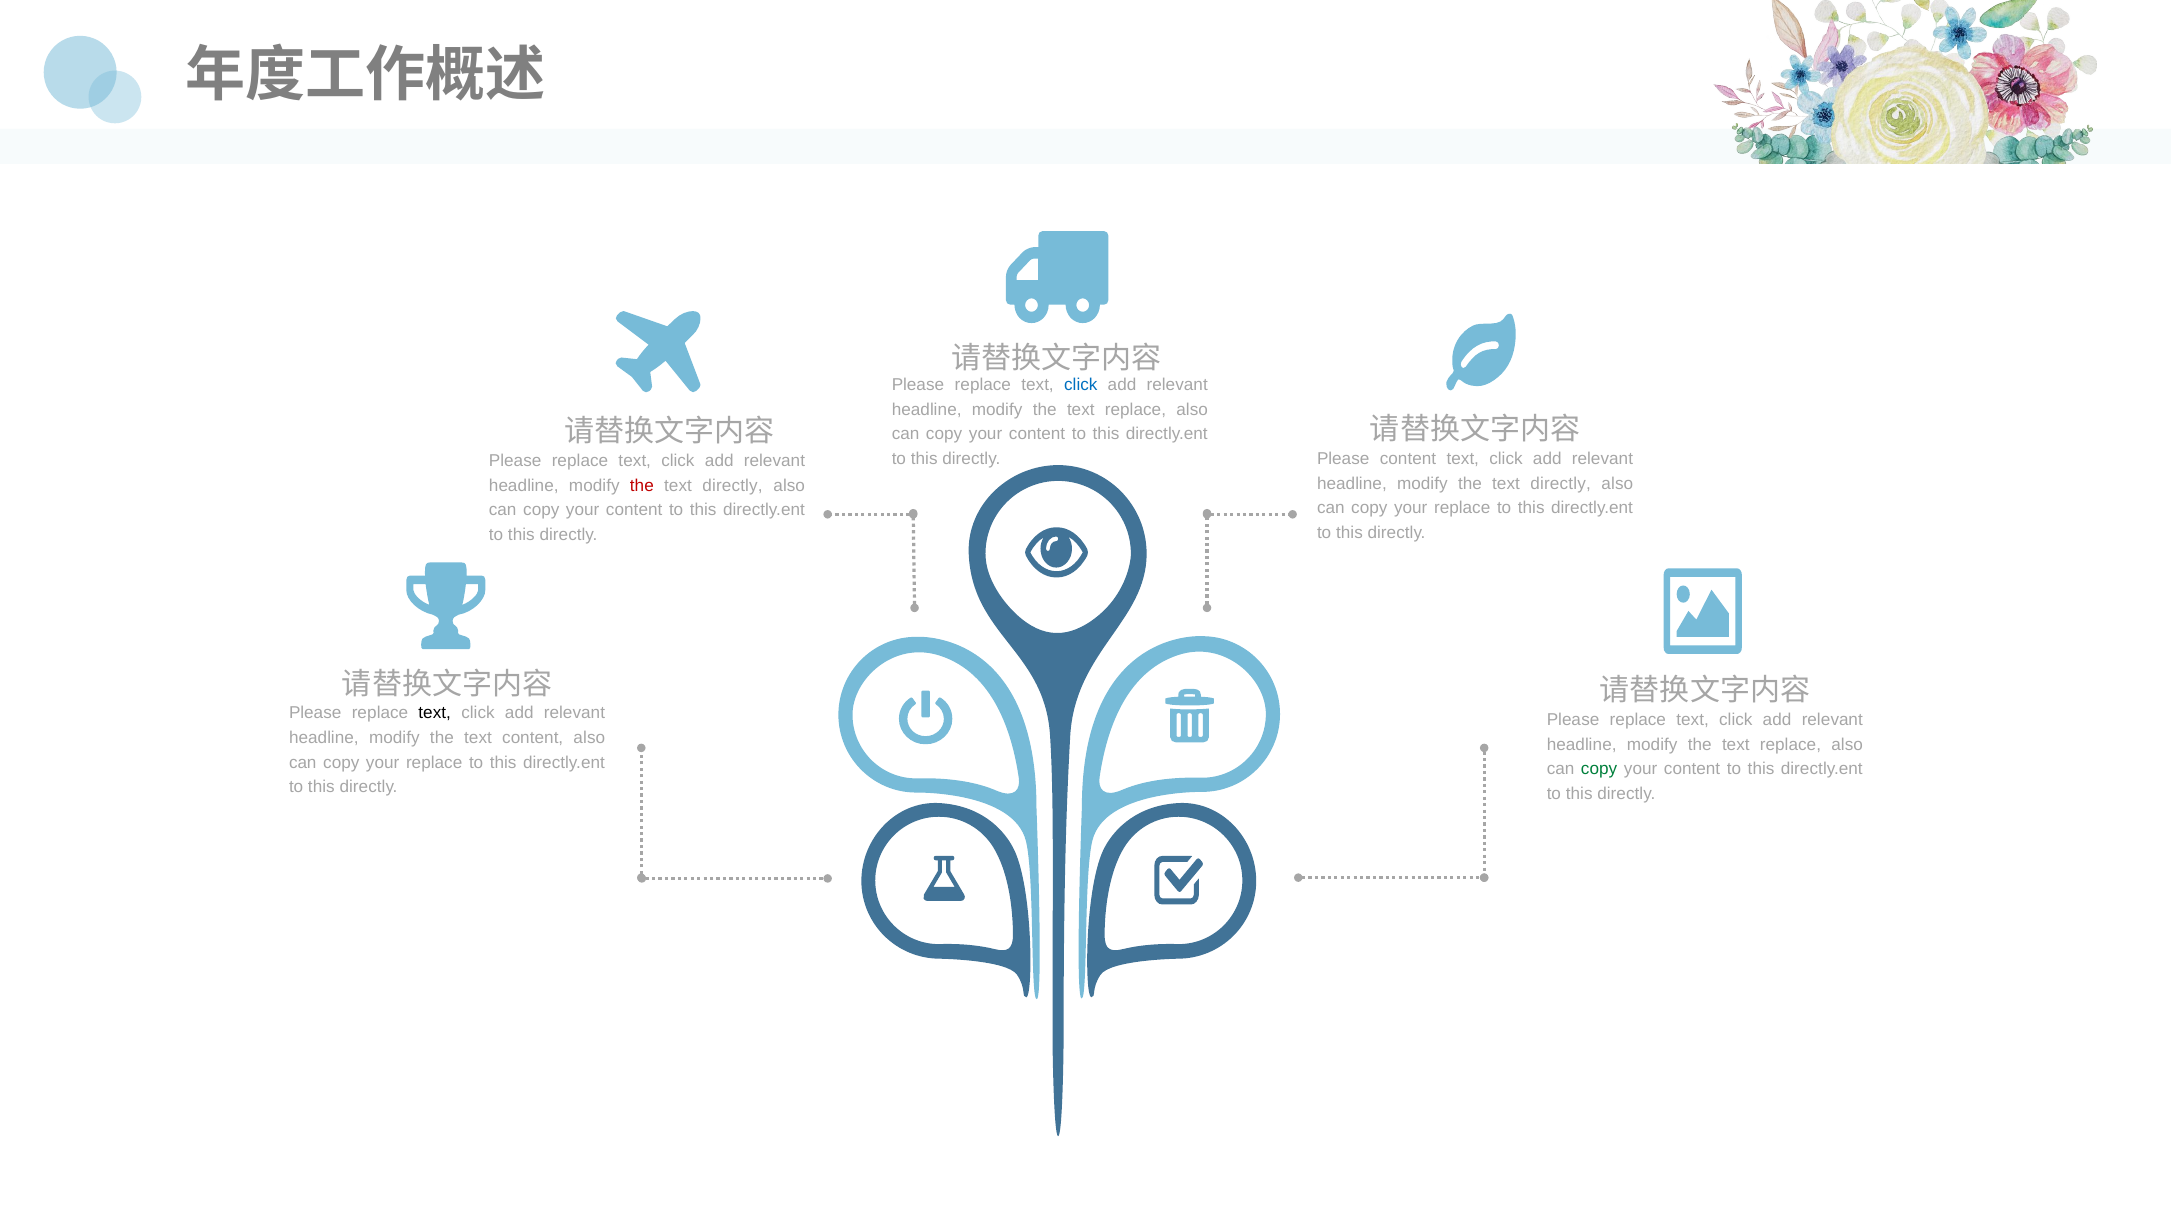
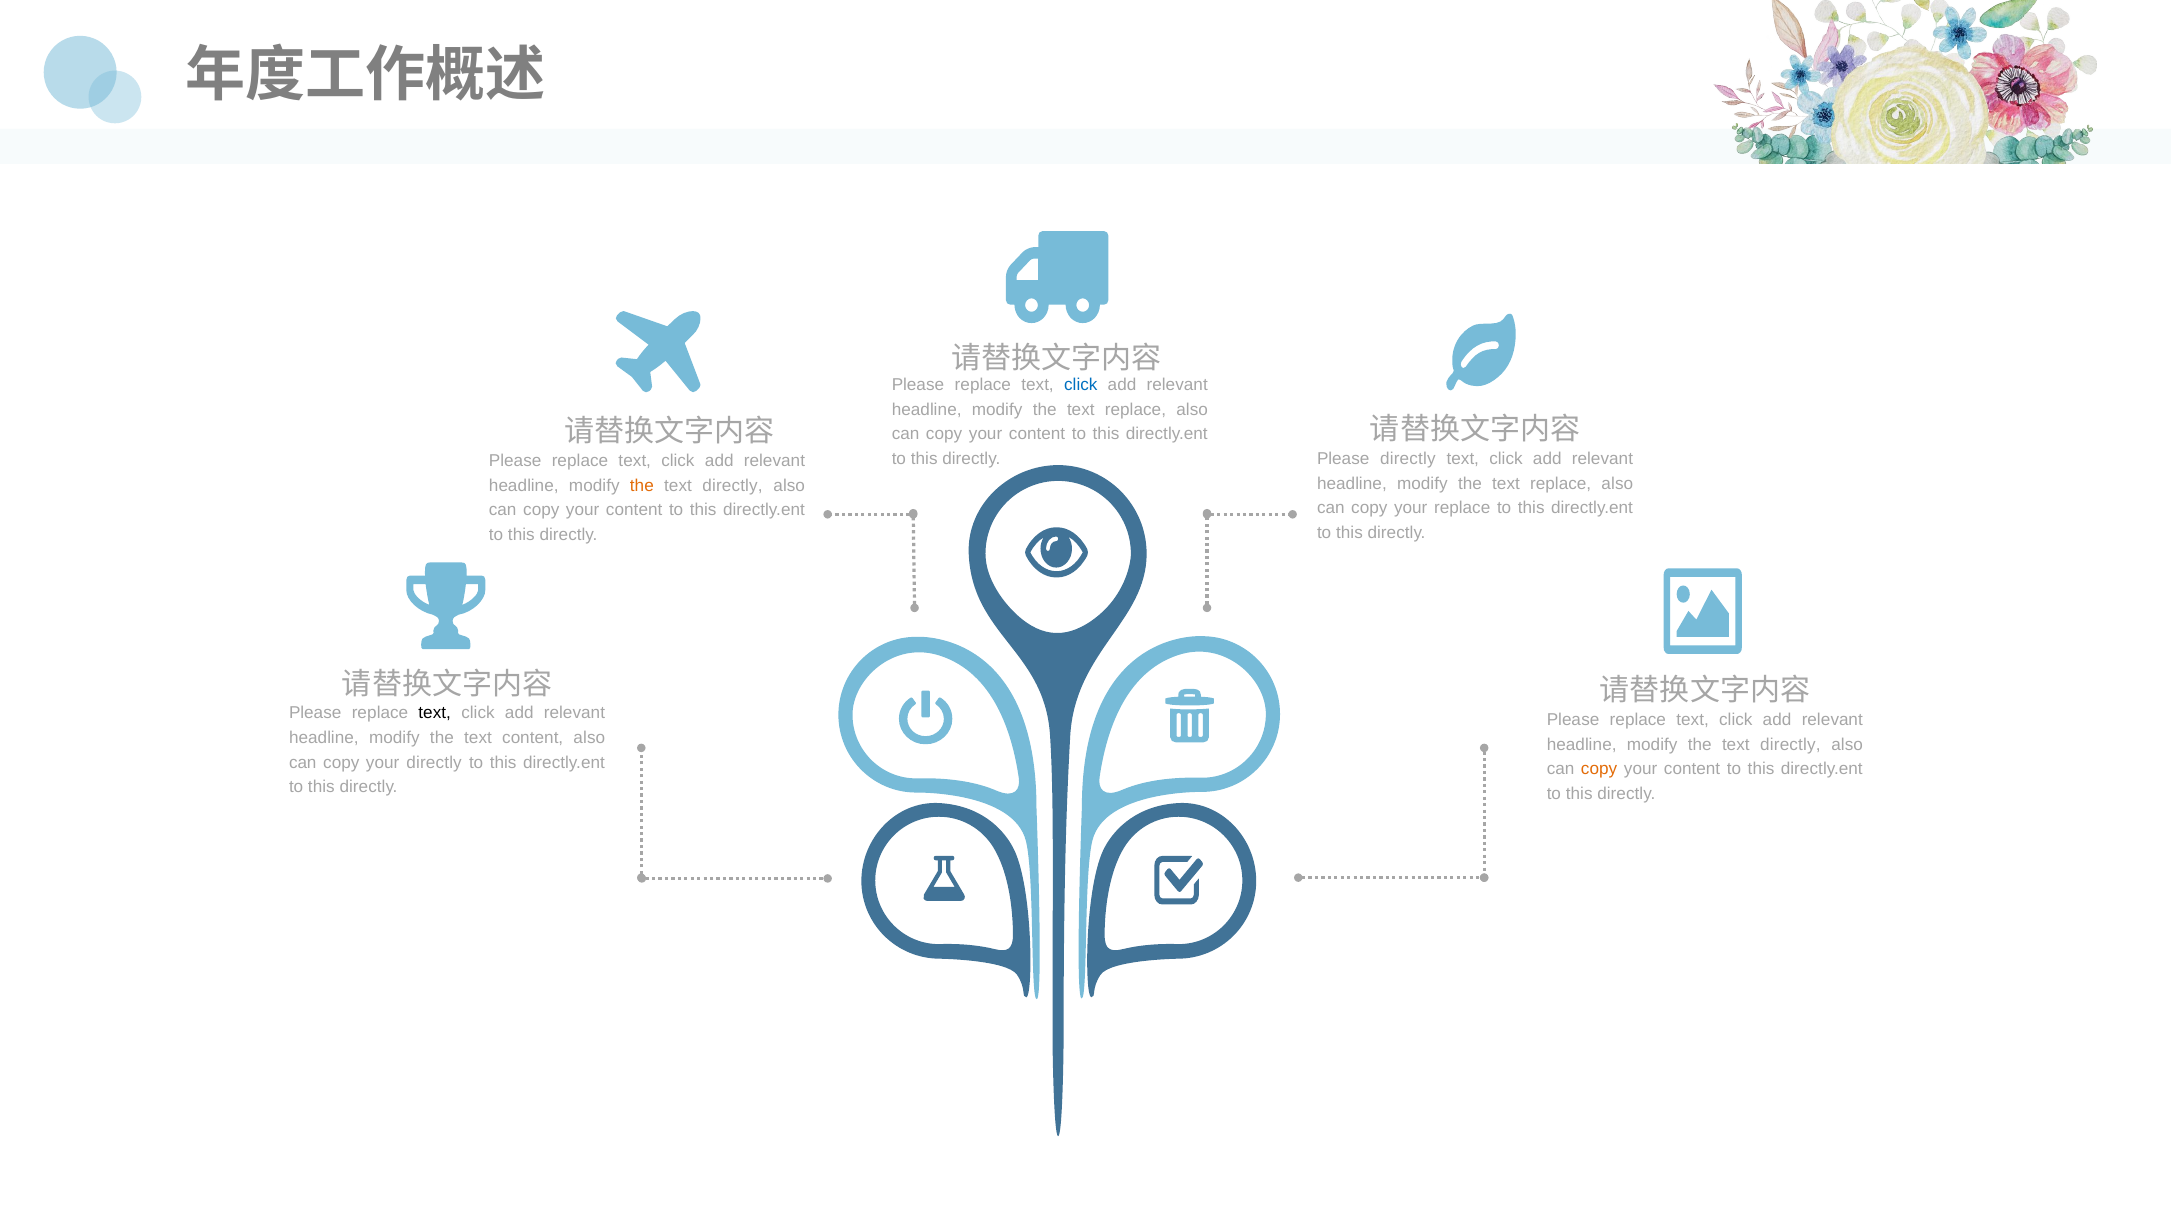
Please content: content -> directly
directly at (1561, 483): directly -> replace
the at (642, 486) colour: red -> orange
replace at (1790, 745): replace -> directly
replace at (434, 763): replace -> directly
copy at (1599, 769) colour: green -> orange
